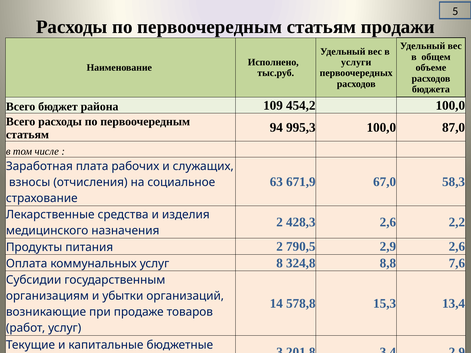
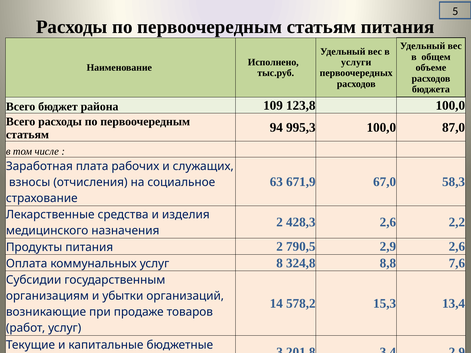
статьям продажи: продажи -> питания
454,2: 454,2 -> 123,8
578,8: 578,8 -> 578,2
